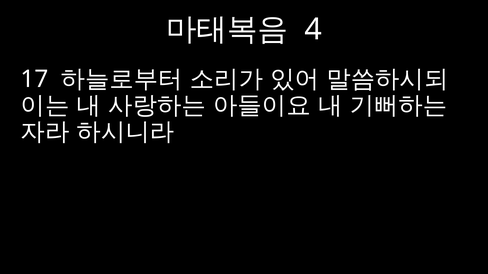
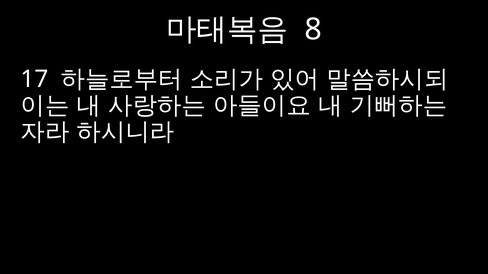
4: 4 -> 8
